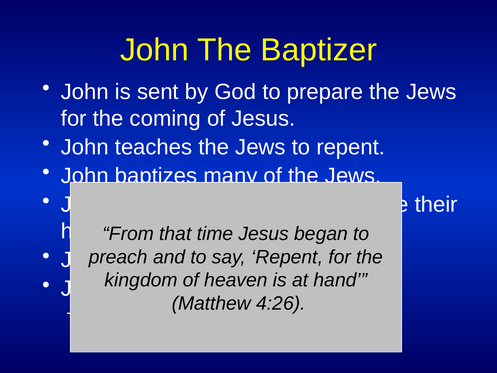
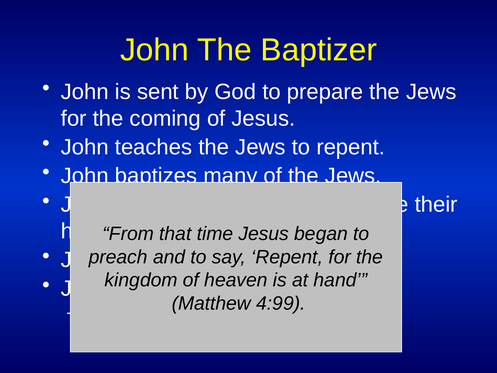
4:26: 4:26 -> 4:99
